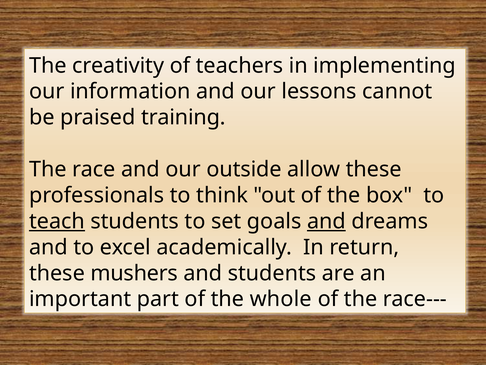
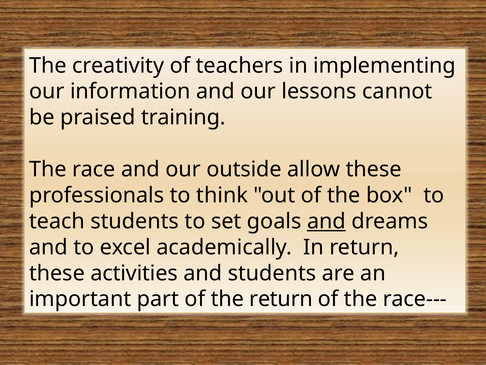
teach underline: present -> none
mushers: mushers -> activities
the whole: whole -> return
